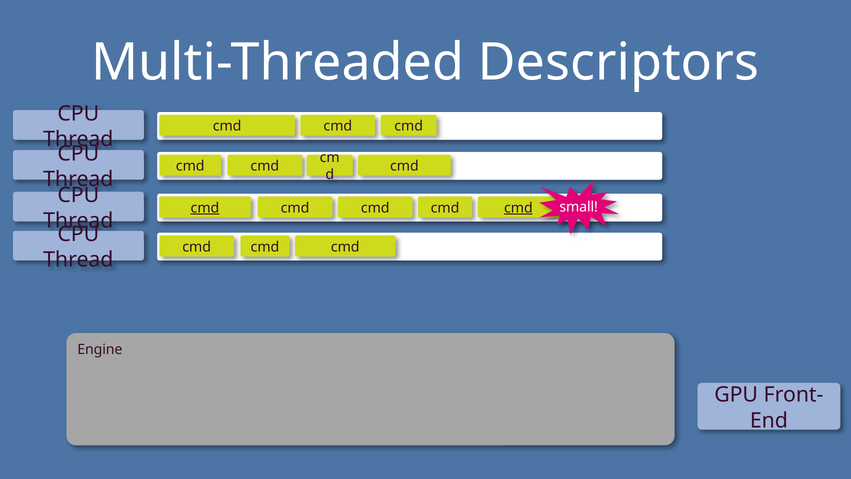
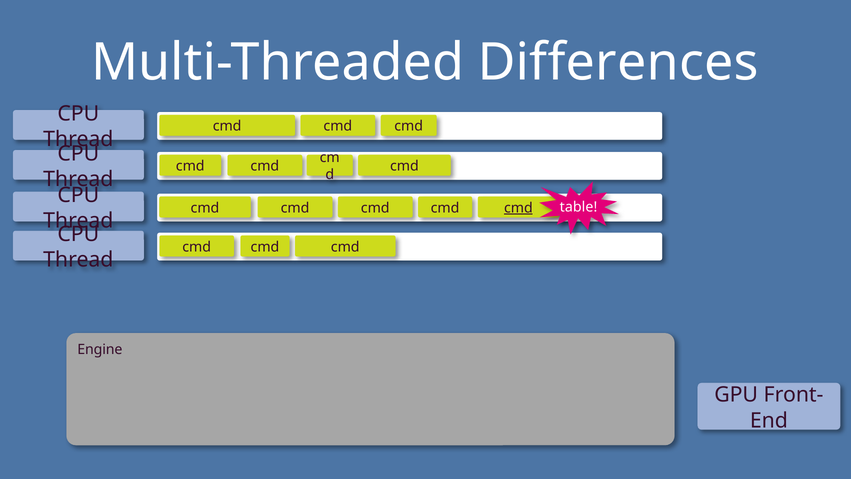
Descriptors: Descriptors -> Differences
small: small -> table
cmd at (205, 208) underline: present -> none
